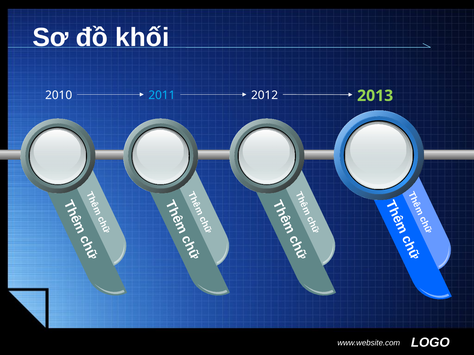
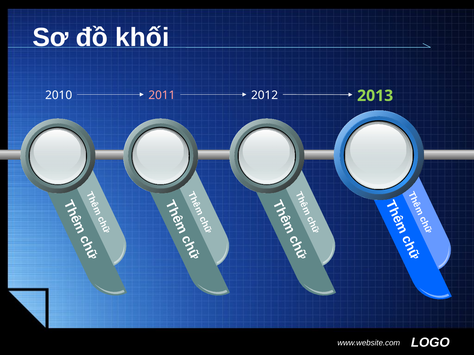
2011 colour: light blue -> pink
